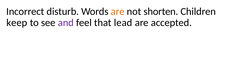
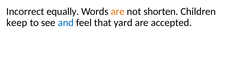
disturb: disturb -> equally
and colour: purple -> blue
lead: lead -> yard
